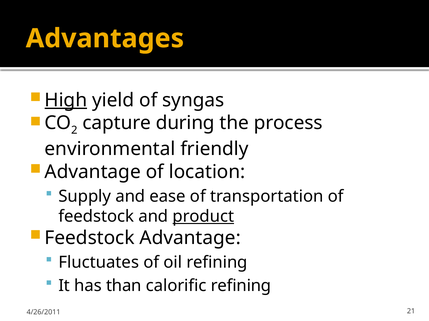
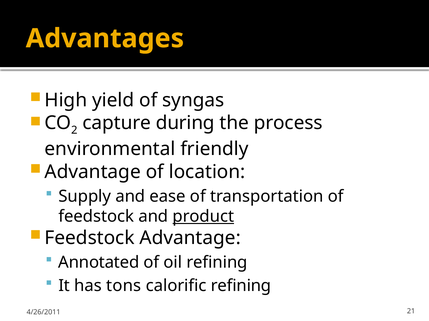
High underline: present -> none
Fluctuates: Fluctuates -> Annotated
than: than -> tons
